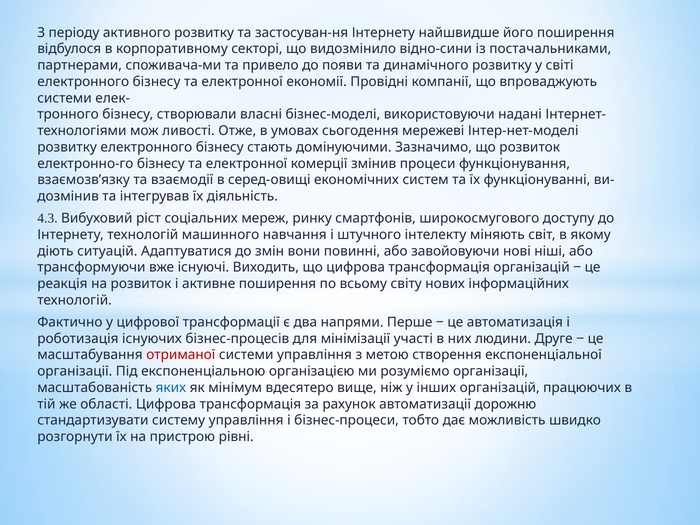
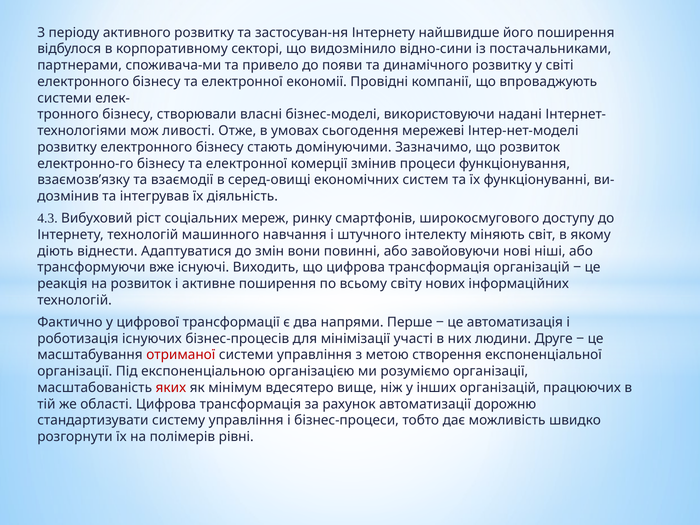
ситуацій: ситуацій -> віднести
яких colour: blue -> red
пристрою: пристрою -> полімерів
